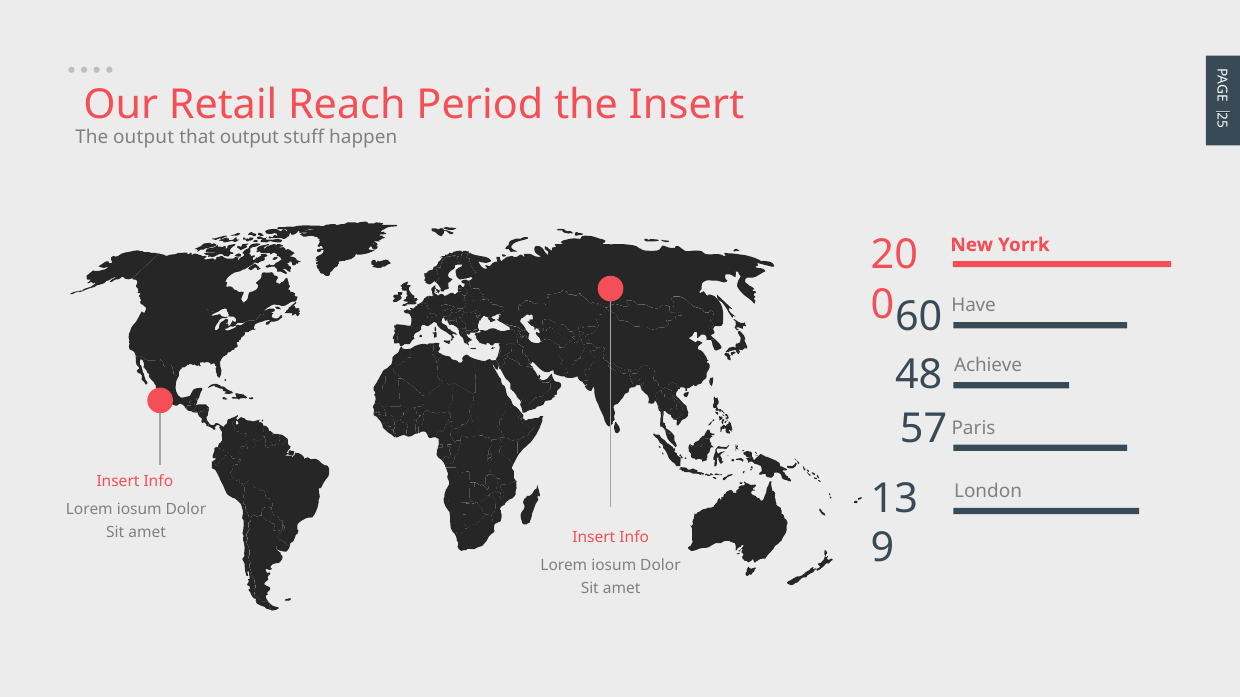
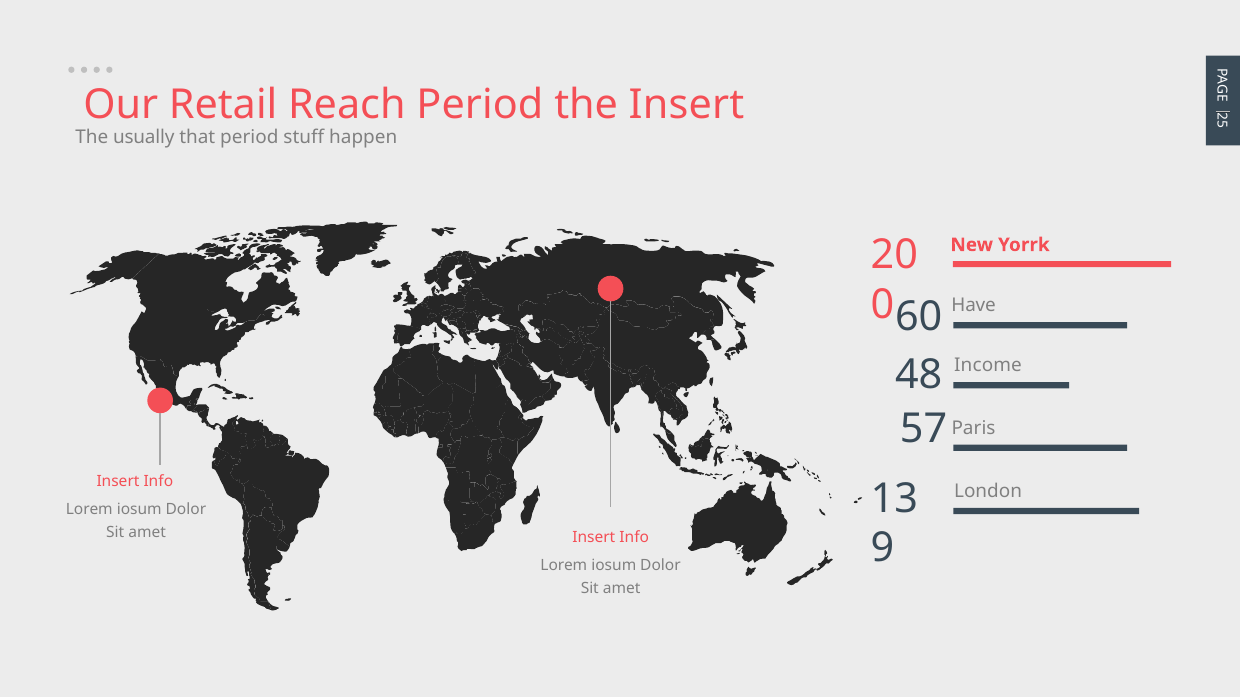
The output: output -> usually
that output: output -> period
Achieve: Achieve -> Income
